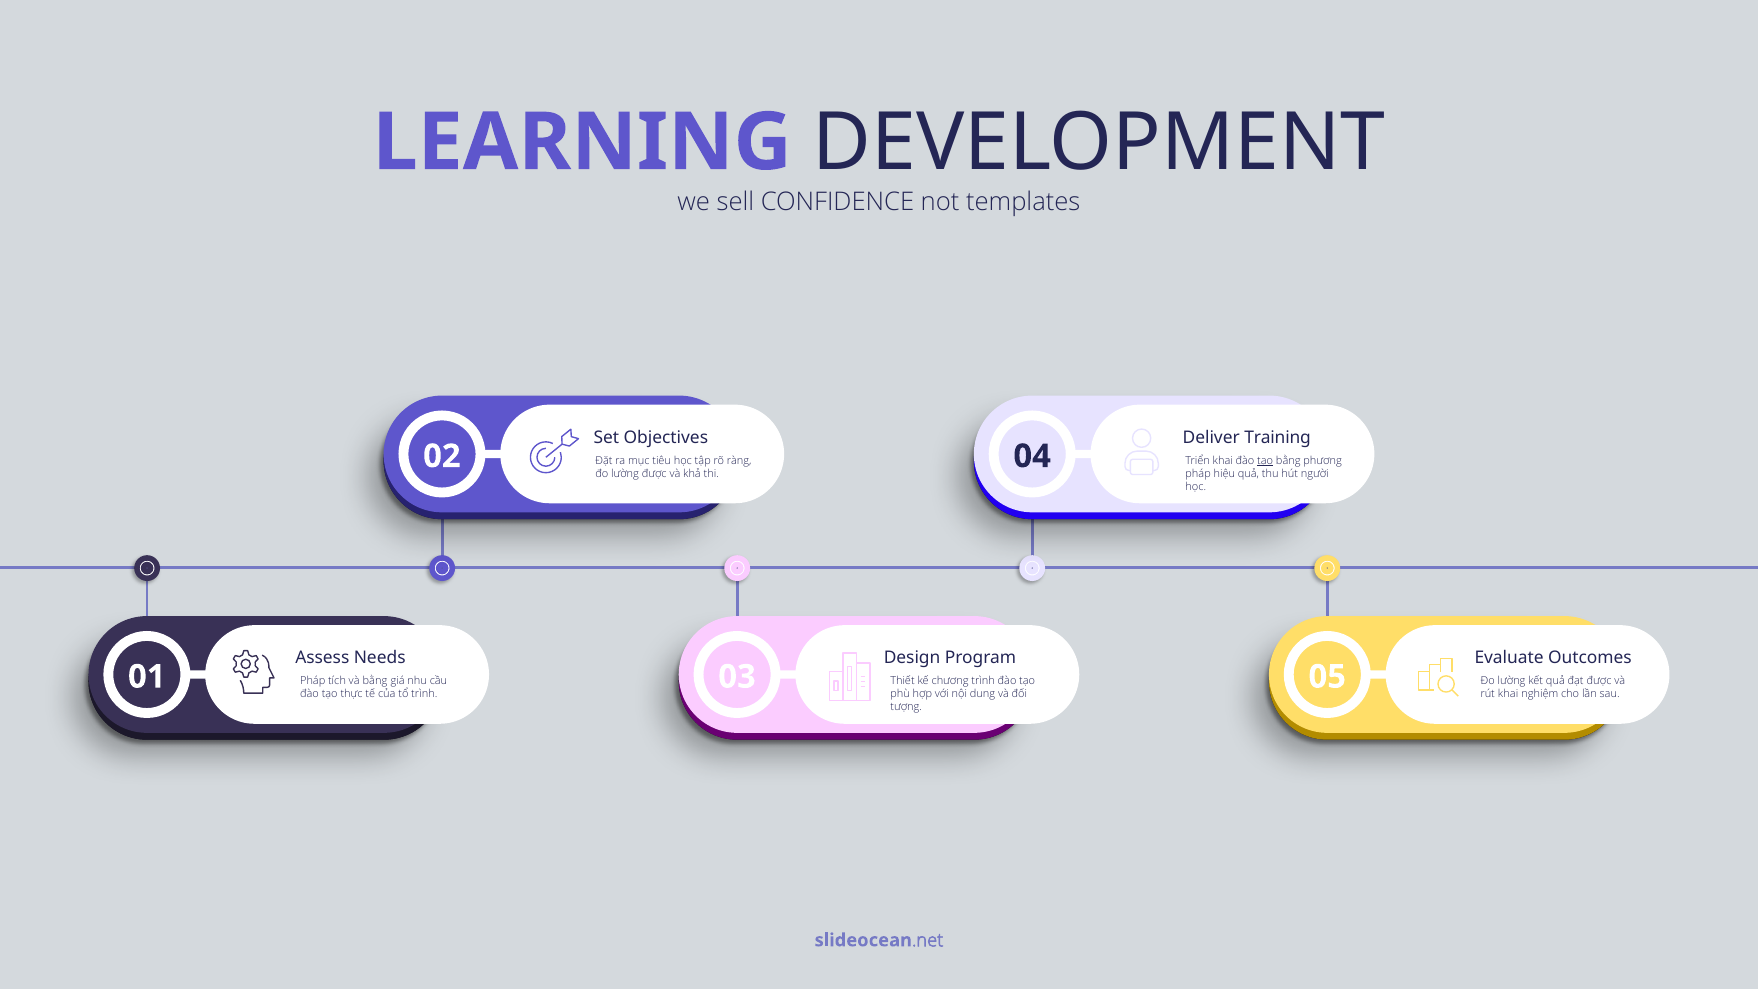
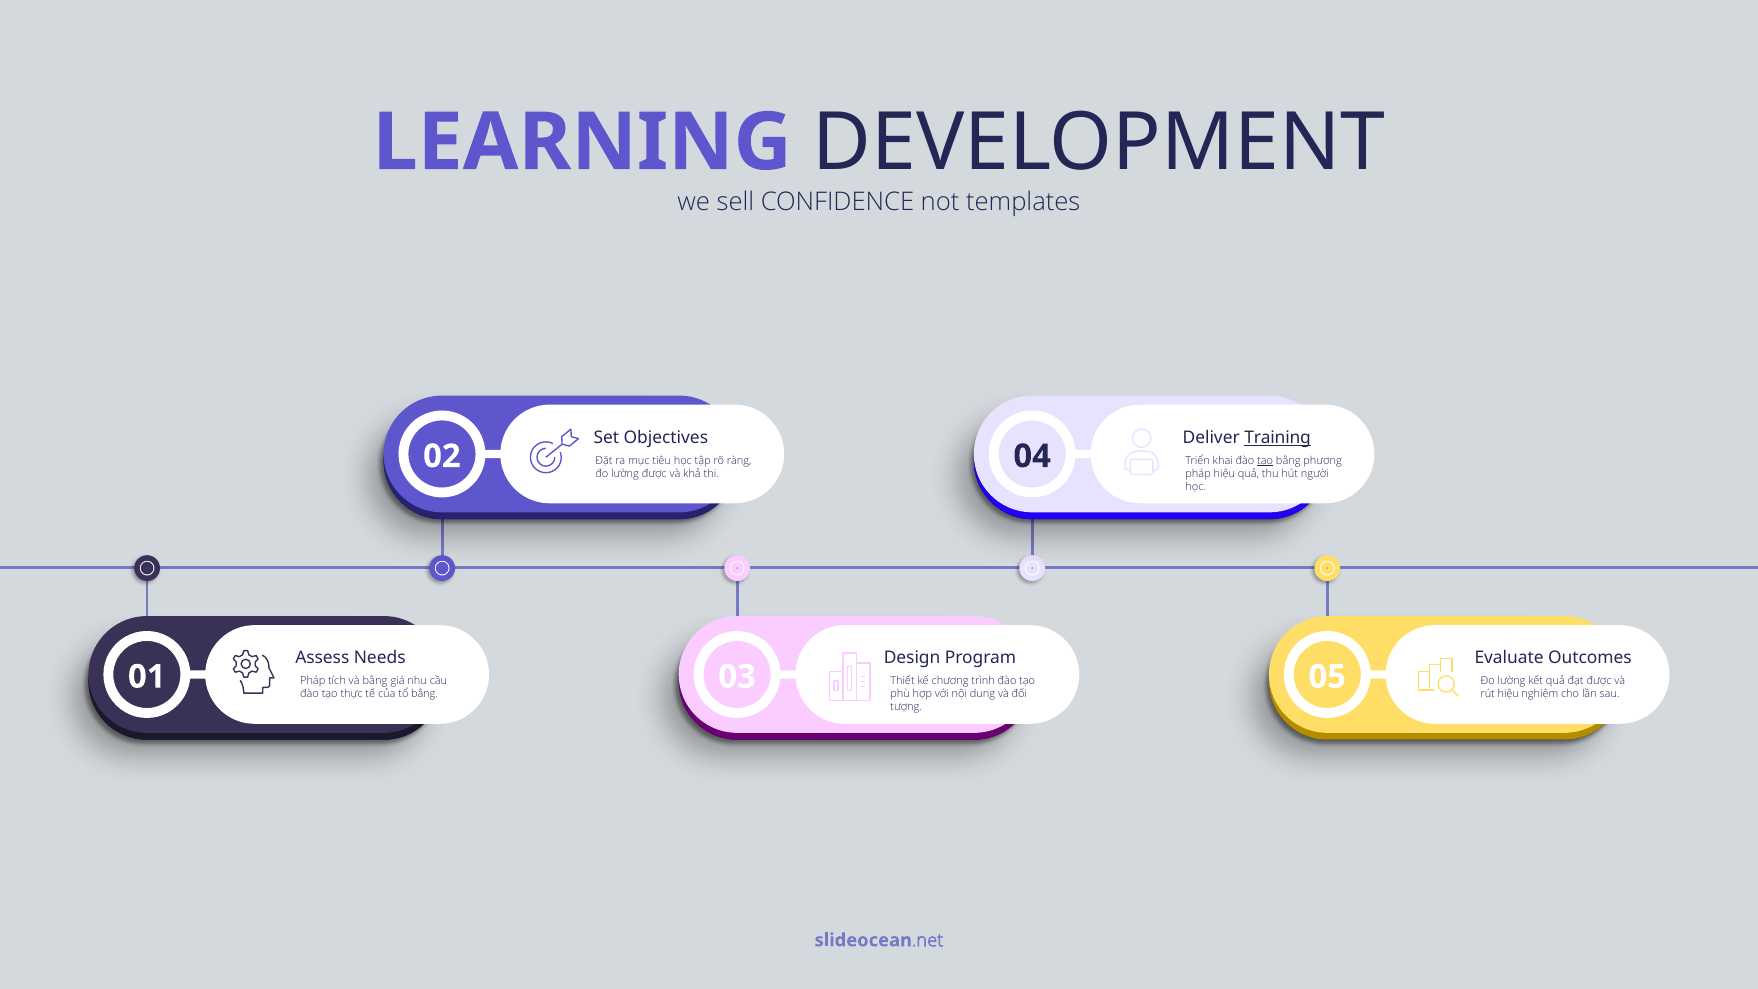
Training underline: none -> present
tổ trình: trình -> bằng
rút khai: khai -> hiệu
